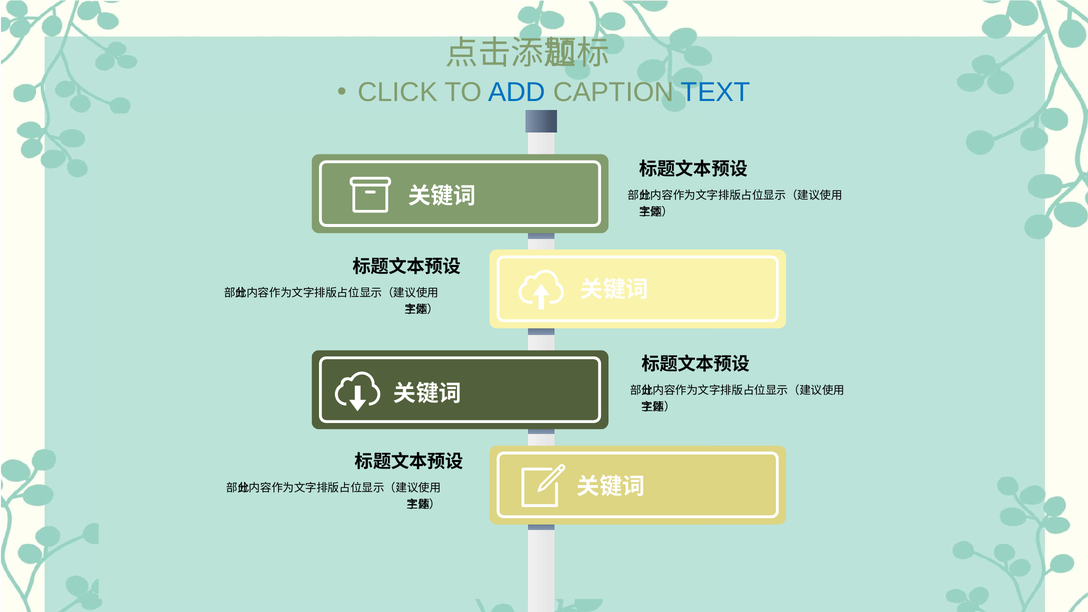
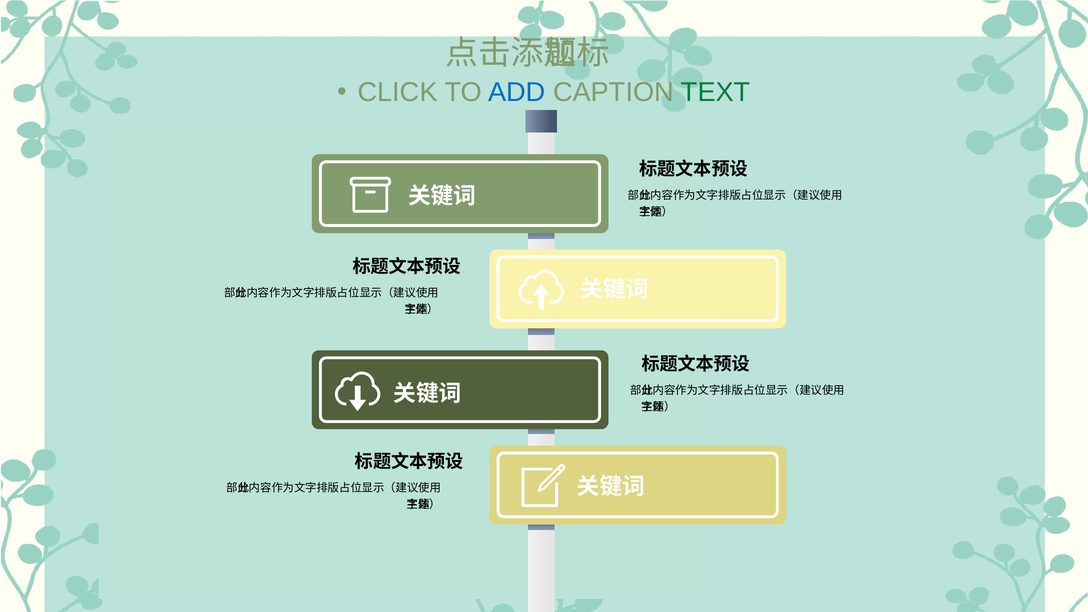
TEXT colour: blue -> green
